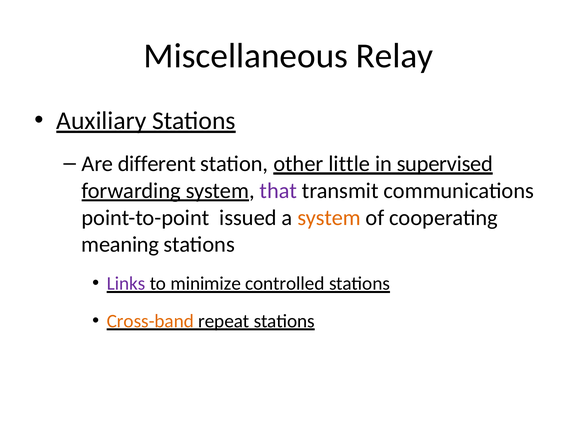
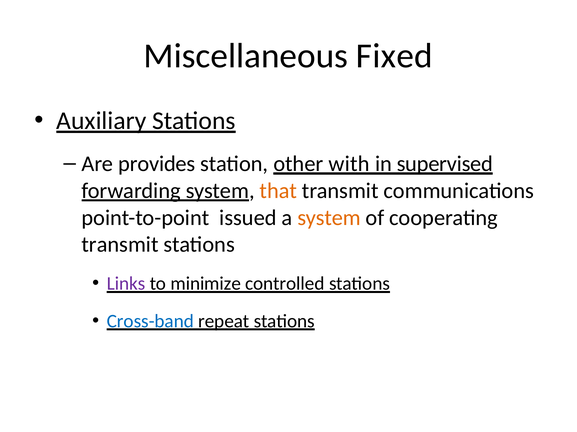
Relay: Relay -> Fixed
different: different -> provides
little: little -> with
that colour: purple -> orange
meaning at (120, 245): meaning -> transmit
Cross-band colour: orange -> blue
